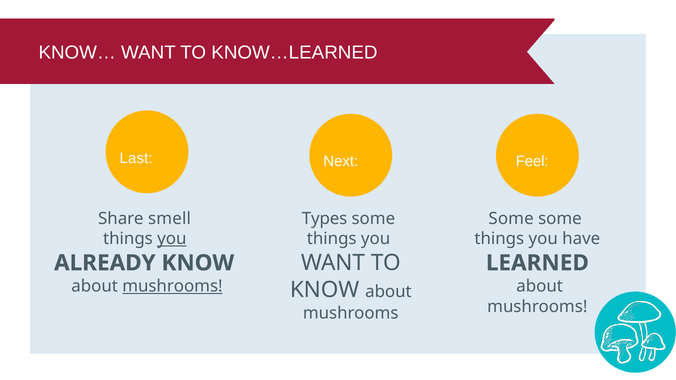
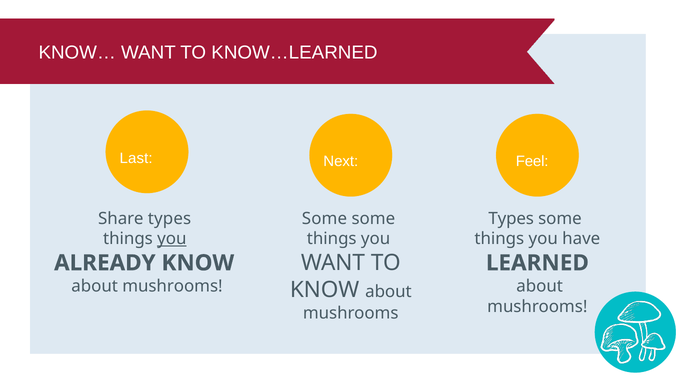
Share smell: smell -> types
Types at (325, 219): Types -> Some
Some at (511, 219): Some -> Types
mushrooms at (172, 286) underline: present -> none
